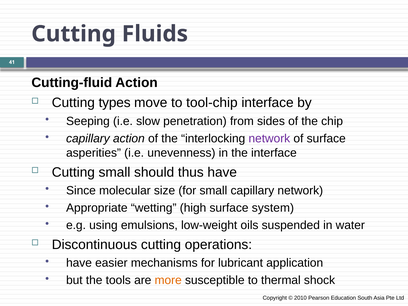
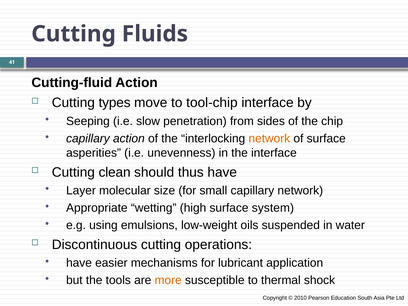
network at (269, 139) colour: purple -> orange
Cutting small: small -> clean
Since: Since -> Layer
